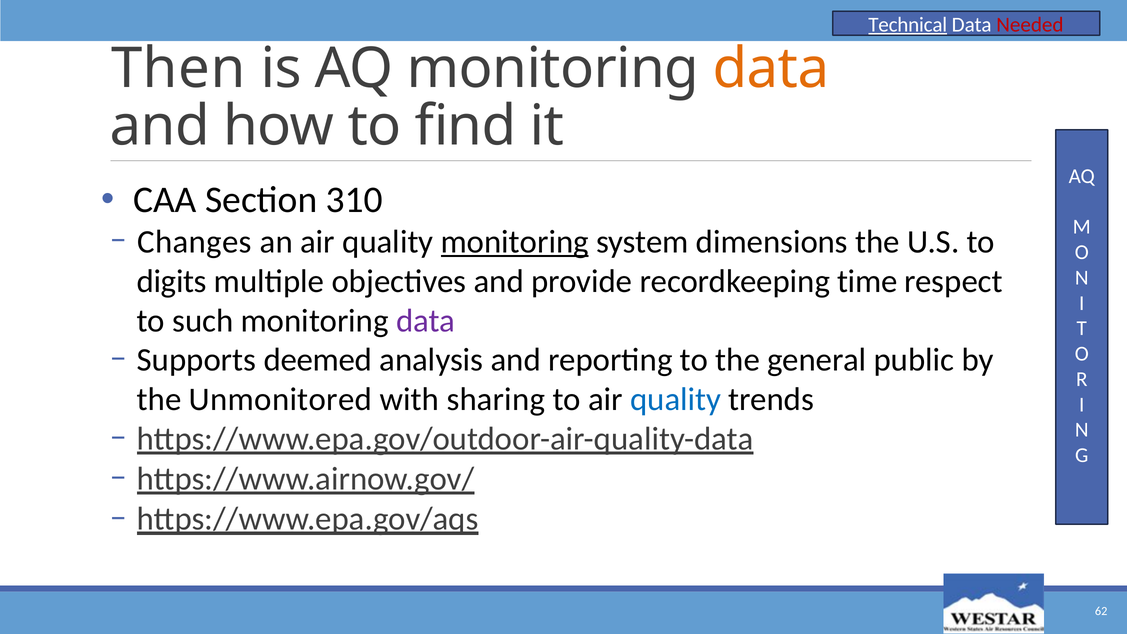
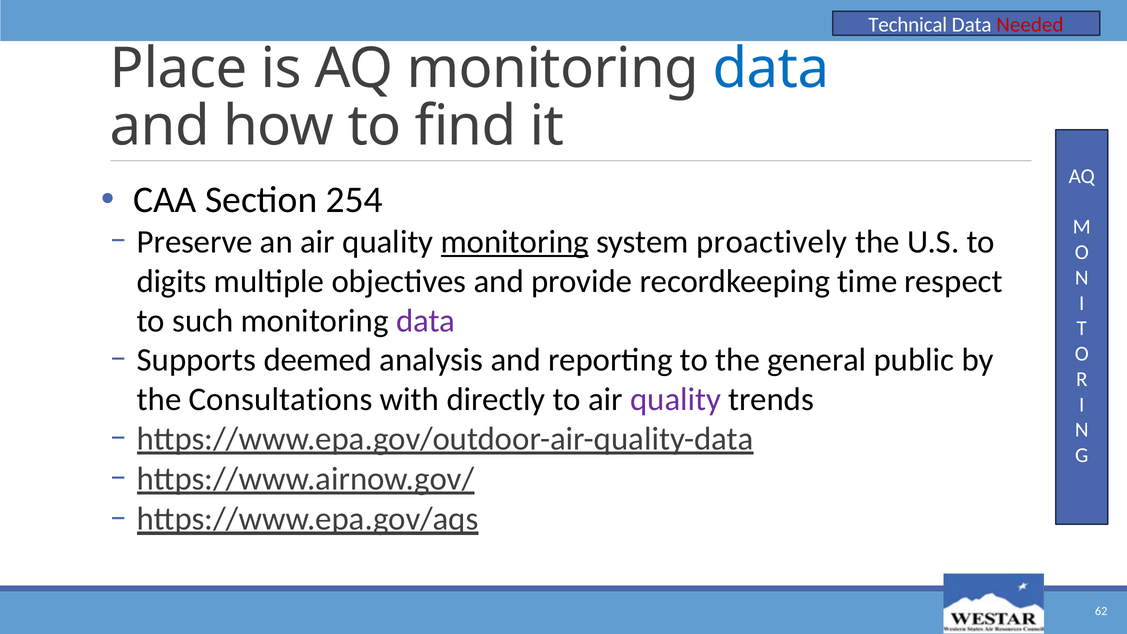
Technical underline: present -> none
Then: Then -> Place
data at (771, 69) colour: orange -> blue
310: 310 -> 254
Changes: Changes -> Preserve
dimensions: dimensions -> proactively
Unmonitored: Unmonitored -> Consultations
sharing: sharing -> directly
quality at (676, 399) colour: blue -> purple
